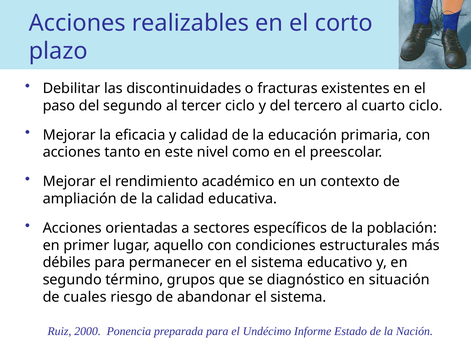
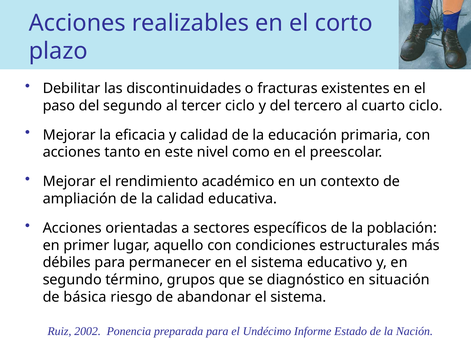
cuales: cuales -> básica
2000: 2000 -> 2002
